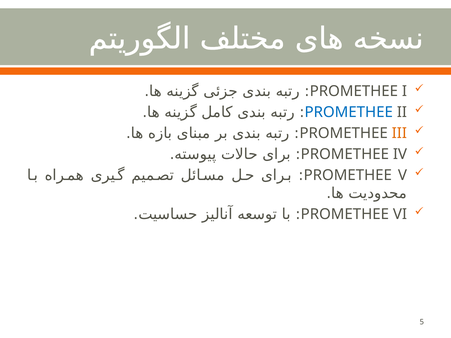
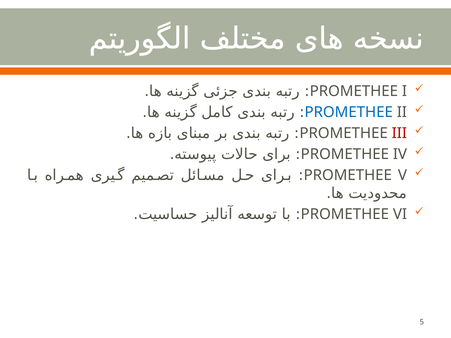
III colour: orange -> red
